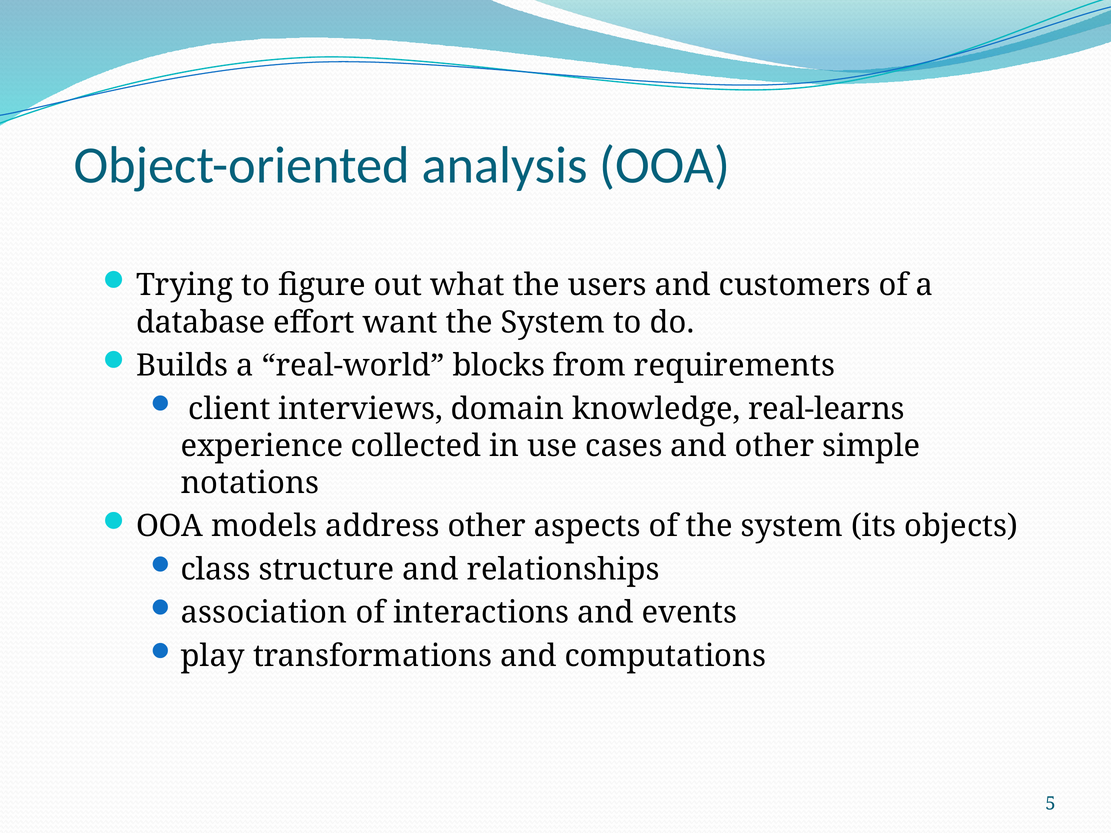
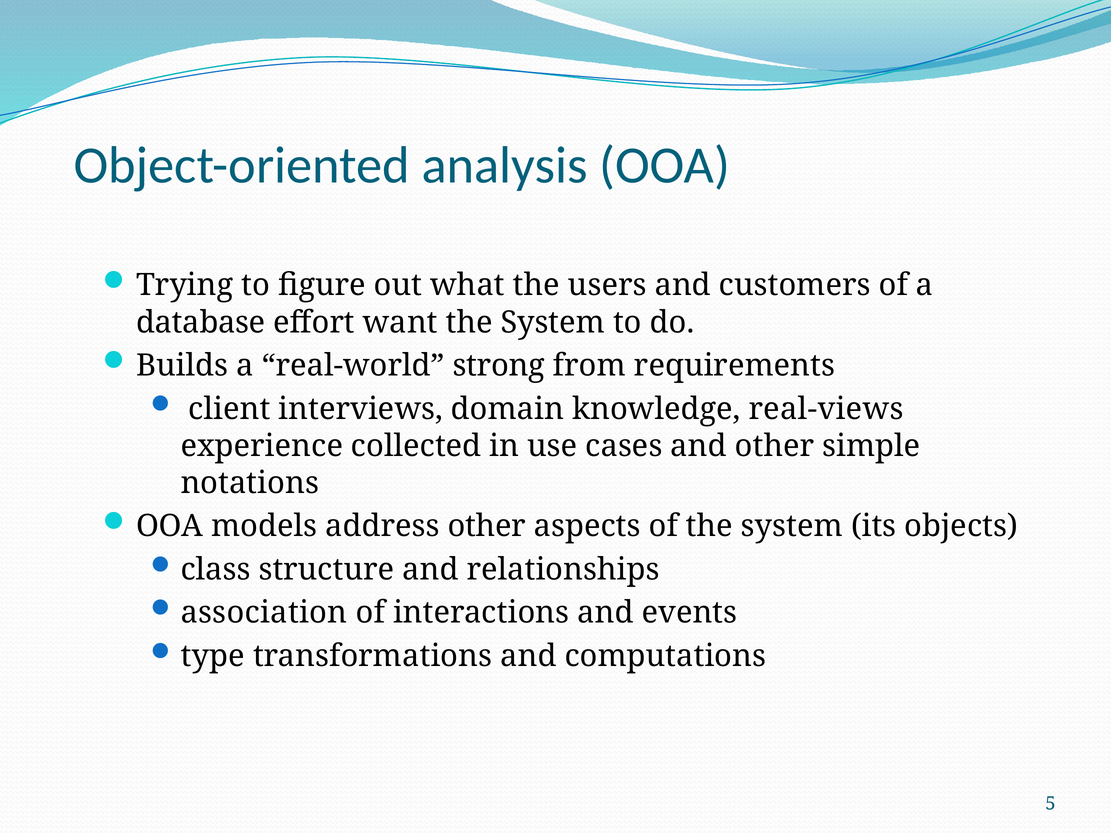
blocks: blocks -> strong
real-learns: real-learns -> real-views
play: play -> type
